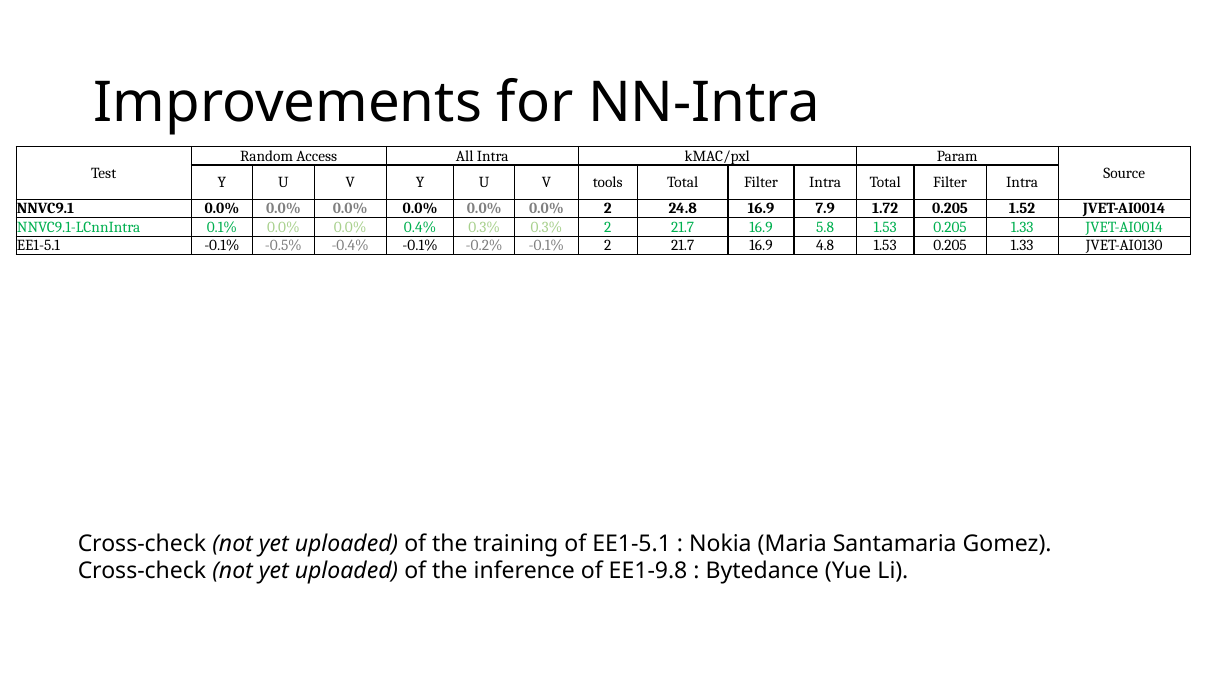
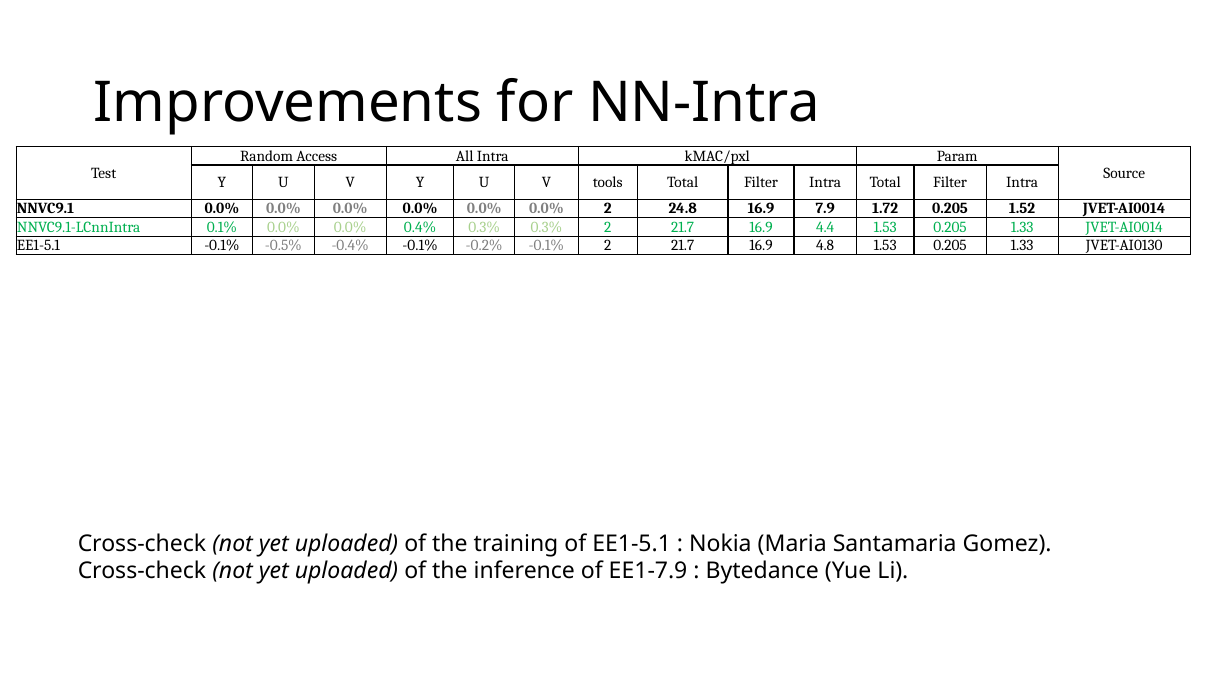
5.8: 5.8 -> 4.4
EE1-9.8: EE1-9.8 -> EE1-7.9
